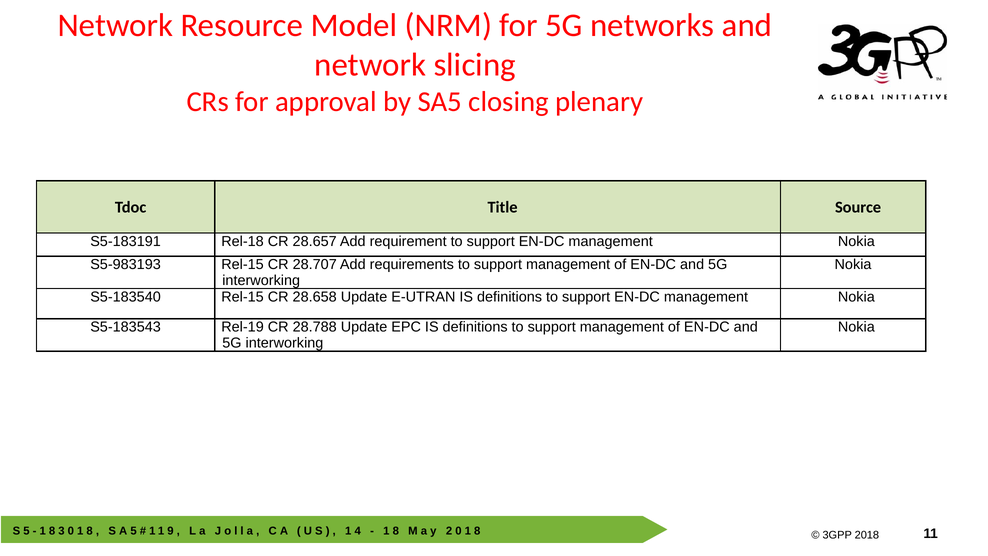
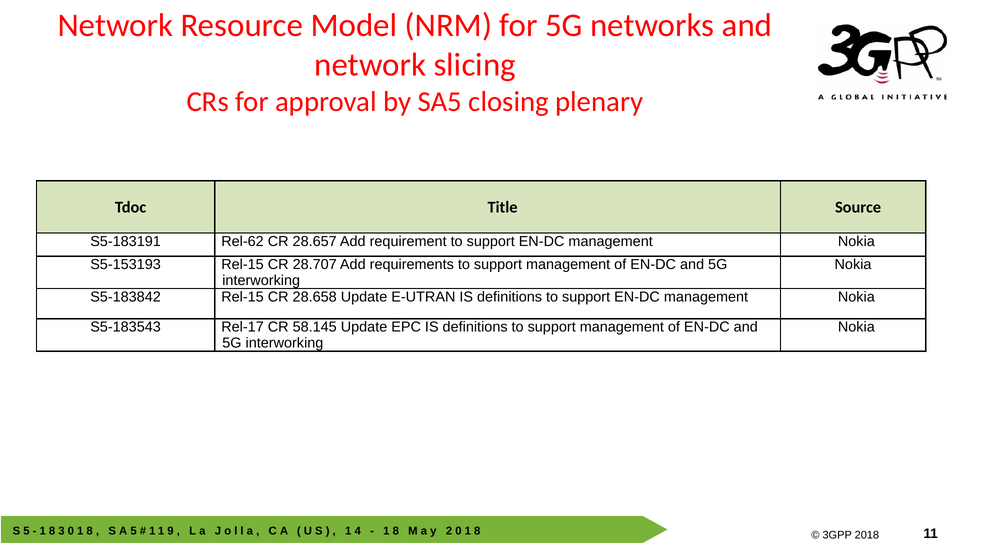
Rel-18: Rel-18 -> Rel-62
S5‑983193: S5‑983193 -> S5‑153193
S5‑183540: S5‑183540 -> S5‑183842
Rel-19: Rel-19 -> Rel-17
28.788: 28.788 -> 58.145
